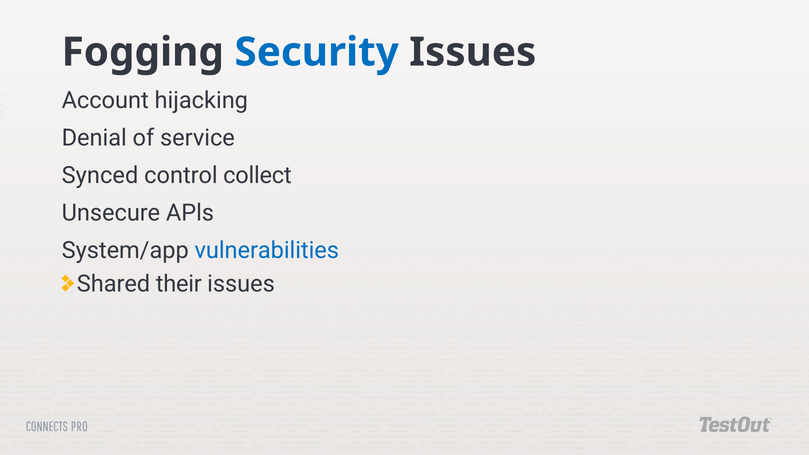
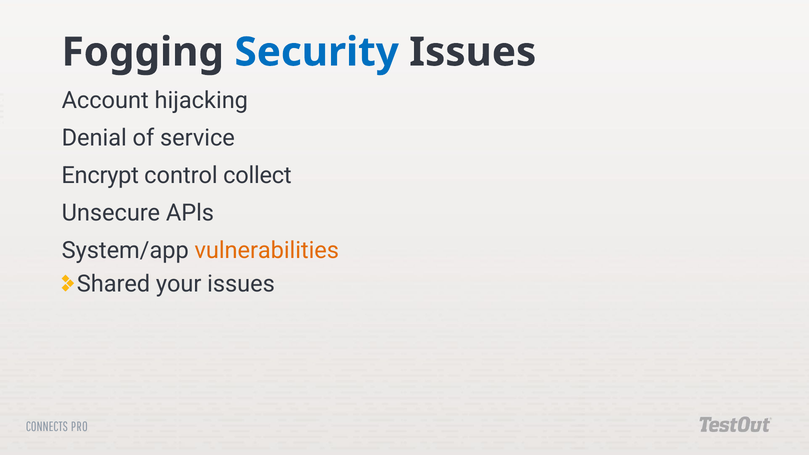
Synced: Synced -> Encrypt
vulnerabilities colour: blue -> orange
their: their -> your
